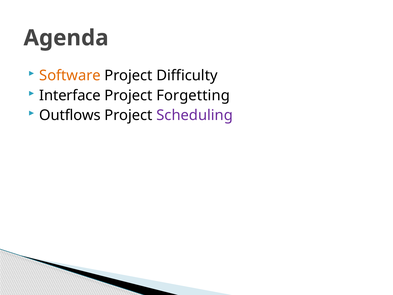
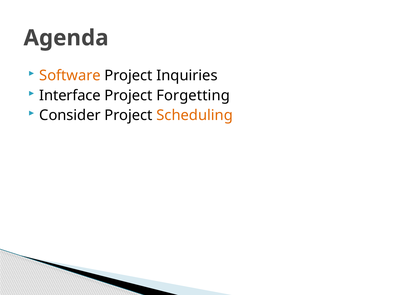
Difficulty: Difficulty -> Inquiries
Outflows: Outflows -> Consider
Scheduling colour: purple -> orange
